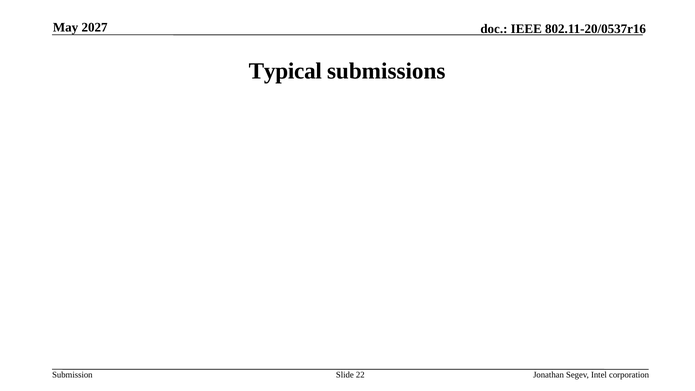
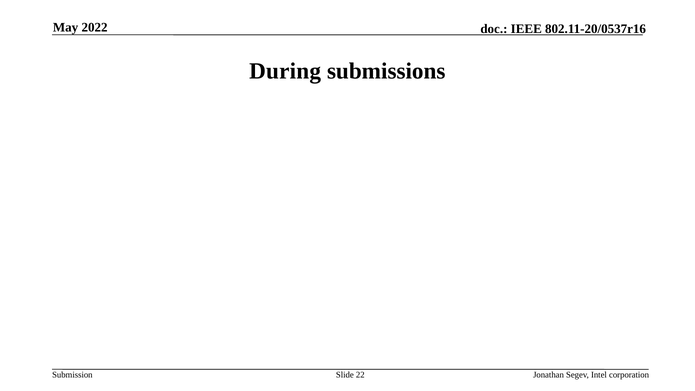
2027: 2027 -> 2022
Typical: Typical -> During
